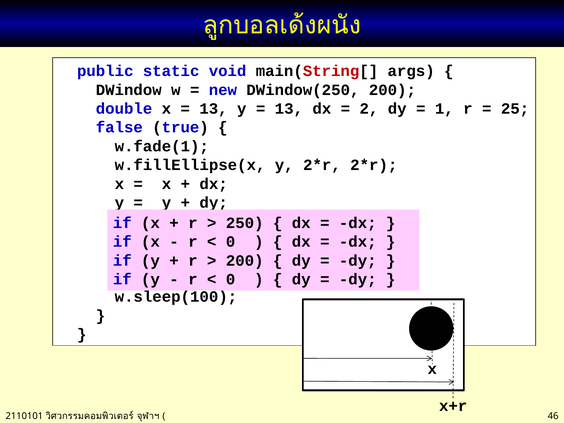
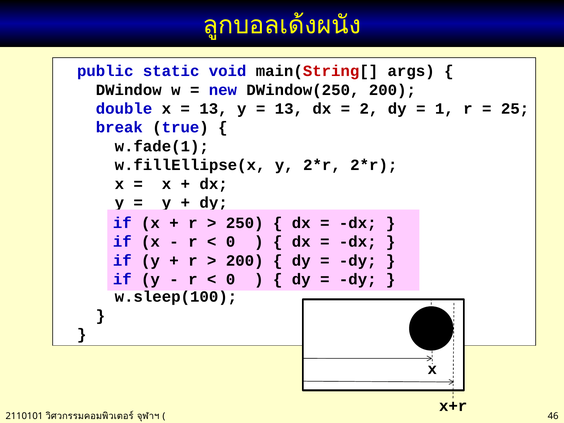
false: false -> break
